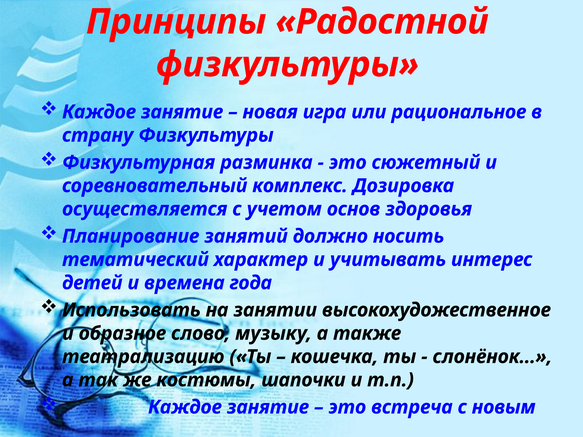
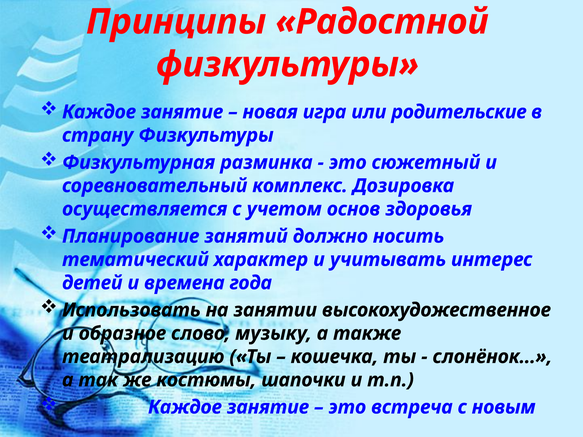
рациональное: рациональное -> родительские
